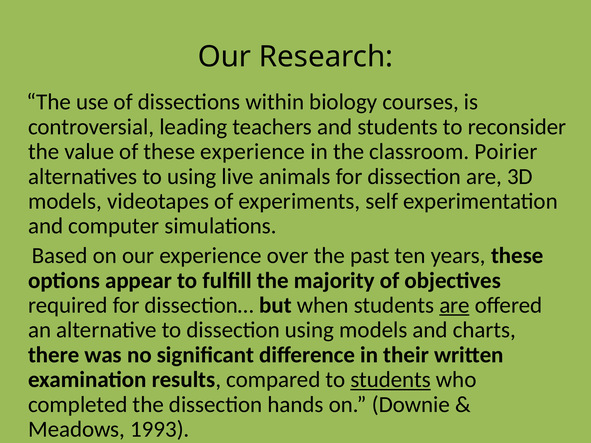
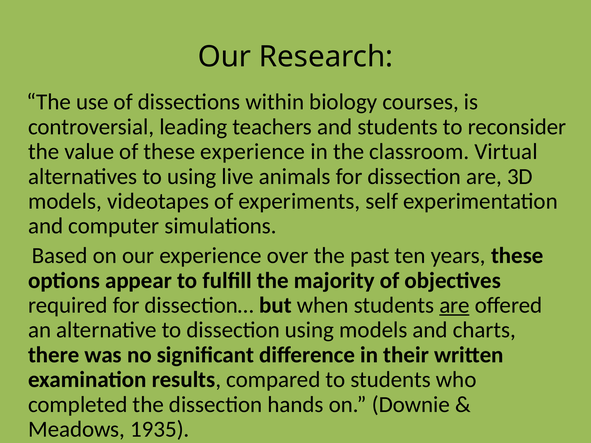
Poirier: Poirier -> Virtual
students at (391, 380) underline: present -> none
1993: 1993 -> 1935
